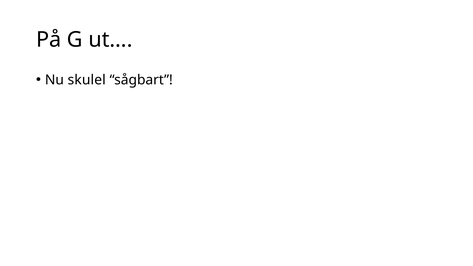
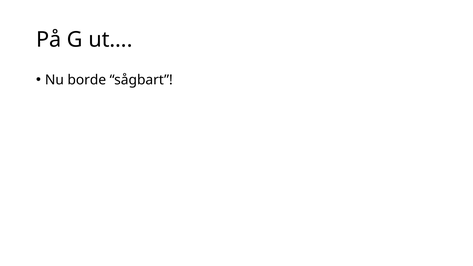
skulel: skulel -> borde
